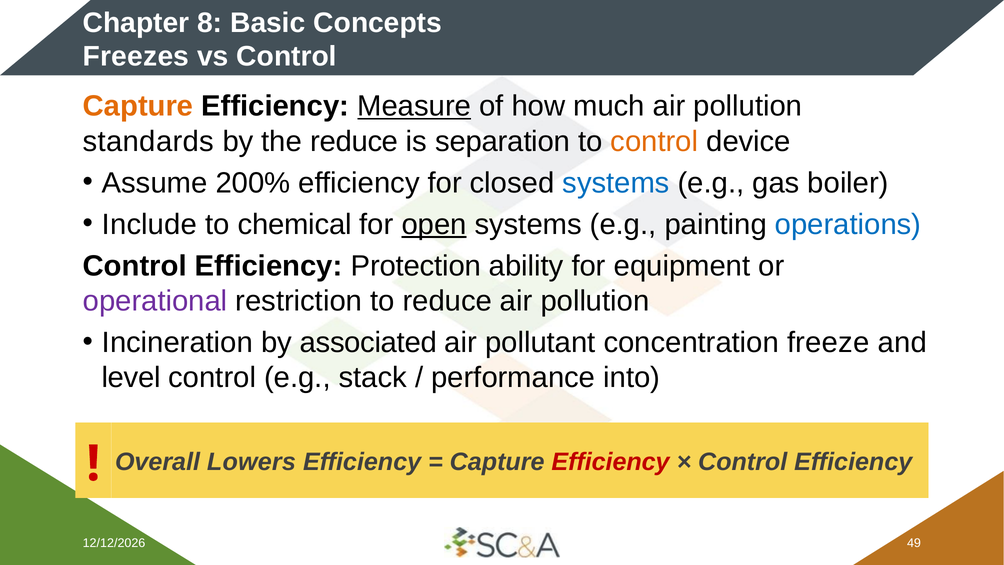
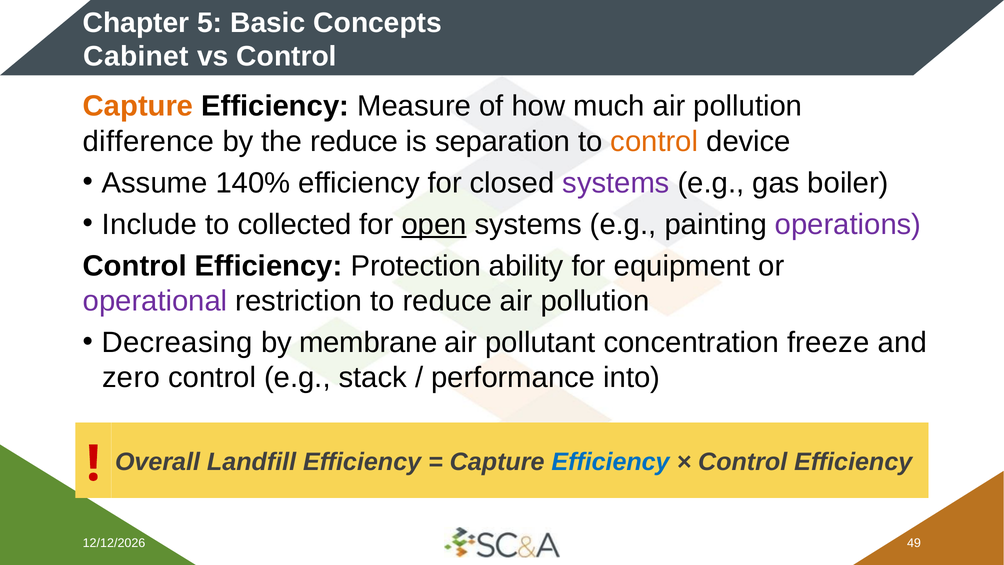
8: 8 -> 5
Freezes: Freezes -> Cabinet
Measure underline: present -> none
standards: standards -> difference
200%: 200% -> 140%
systems at (616, 183) colour: blue -> purple
chemical: chemical -> collected
operations colour: blue -> purple
Incineration: Incineration -> Decreasing
associated: associated -> membrane
level: level -> zero
Lowers: Lowers -> Landfill
Efficiency at (611, 462) colour: red -> blue
